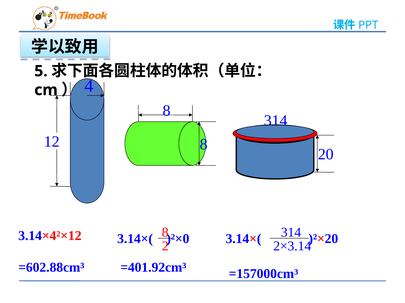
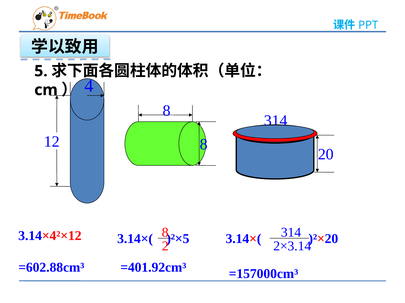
)²×0: )²×0 -> )²×5
